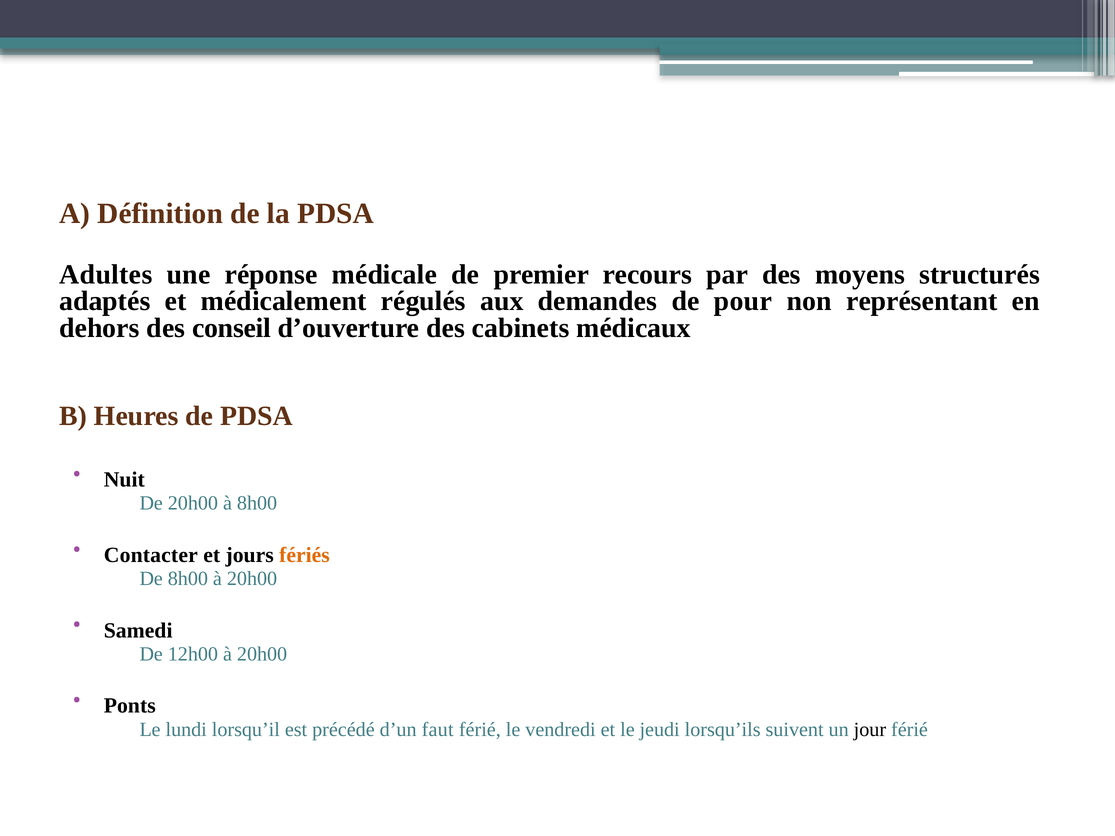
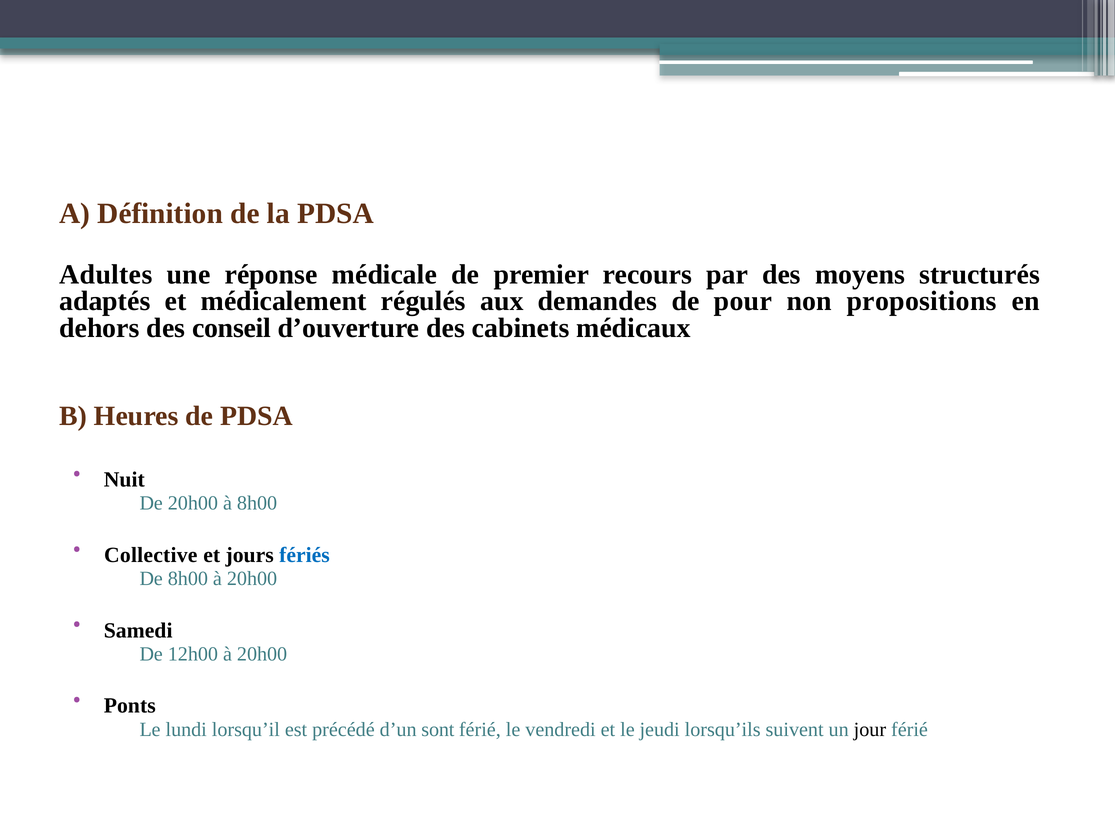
représentant: représentant -> propositions
Contacter: Contacter -> Collective
fériés colour: orange -> blue
faut: faut -> sont
